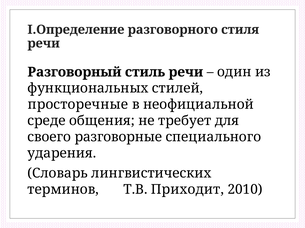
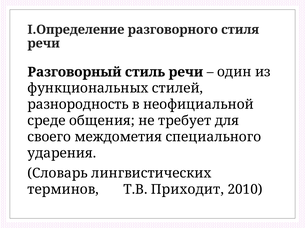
просторечные: просторечные -> разнородность
разговорные: разговорные -> междометия
